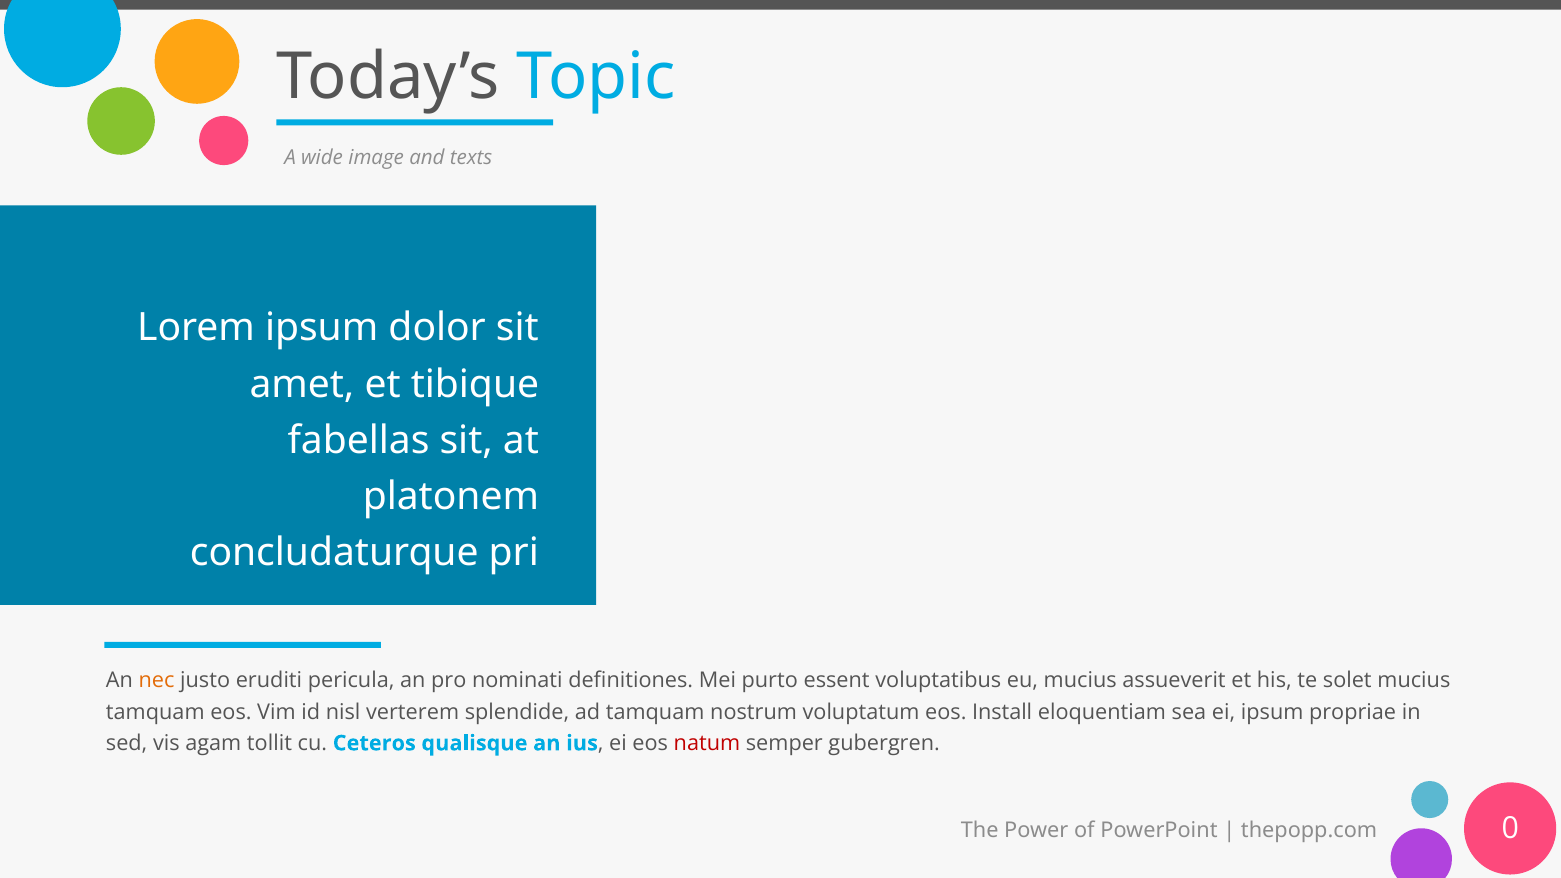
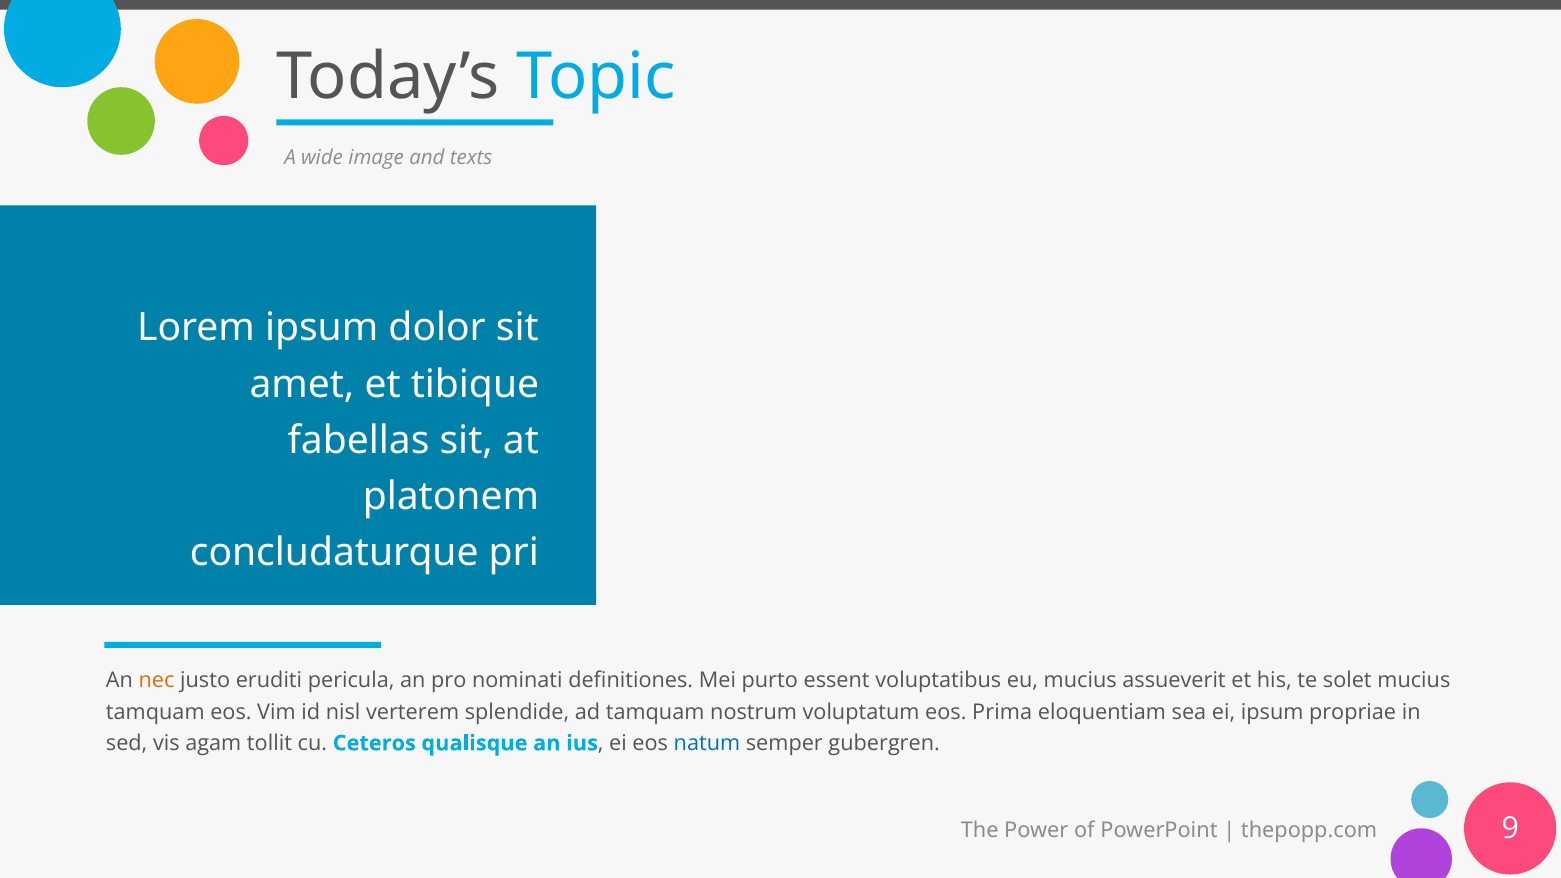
Install: Install -> Prima
natum colour: red -> blue
0: 0 -> 9
